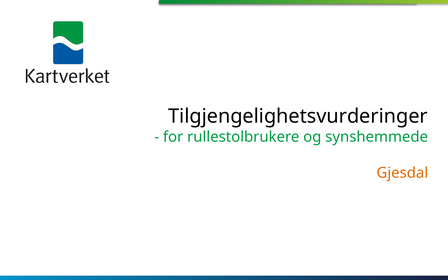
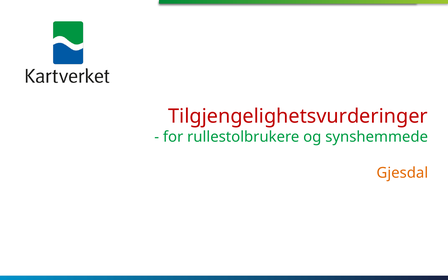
Tilgjengelighetsvurderinger colour: black -> red
